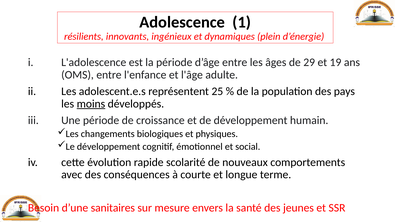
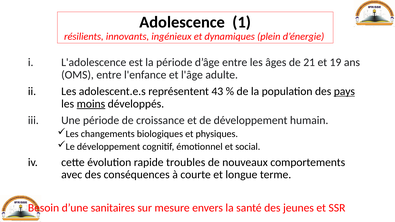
29: 29 -> 21
25: 25 -> 43
pays underline: none -> present
scolarité: scolarité -> troubles
